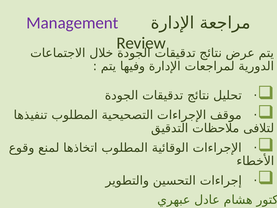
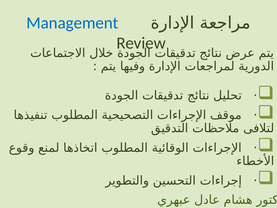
Management colour: purple -> blue
